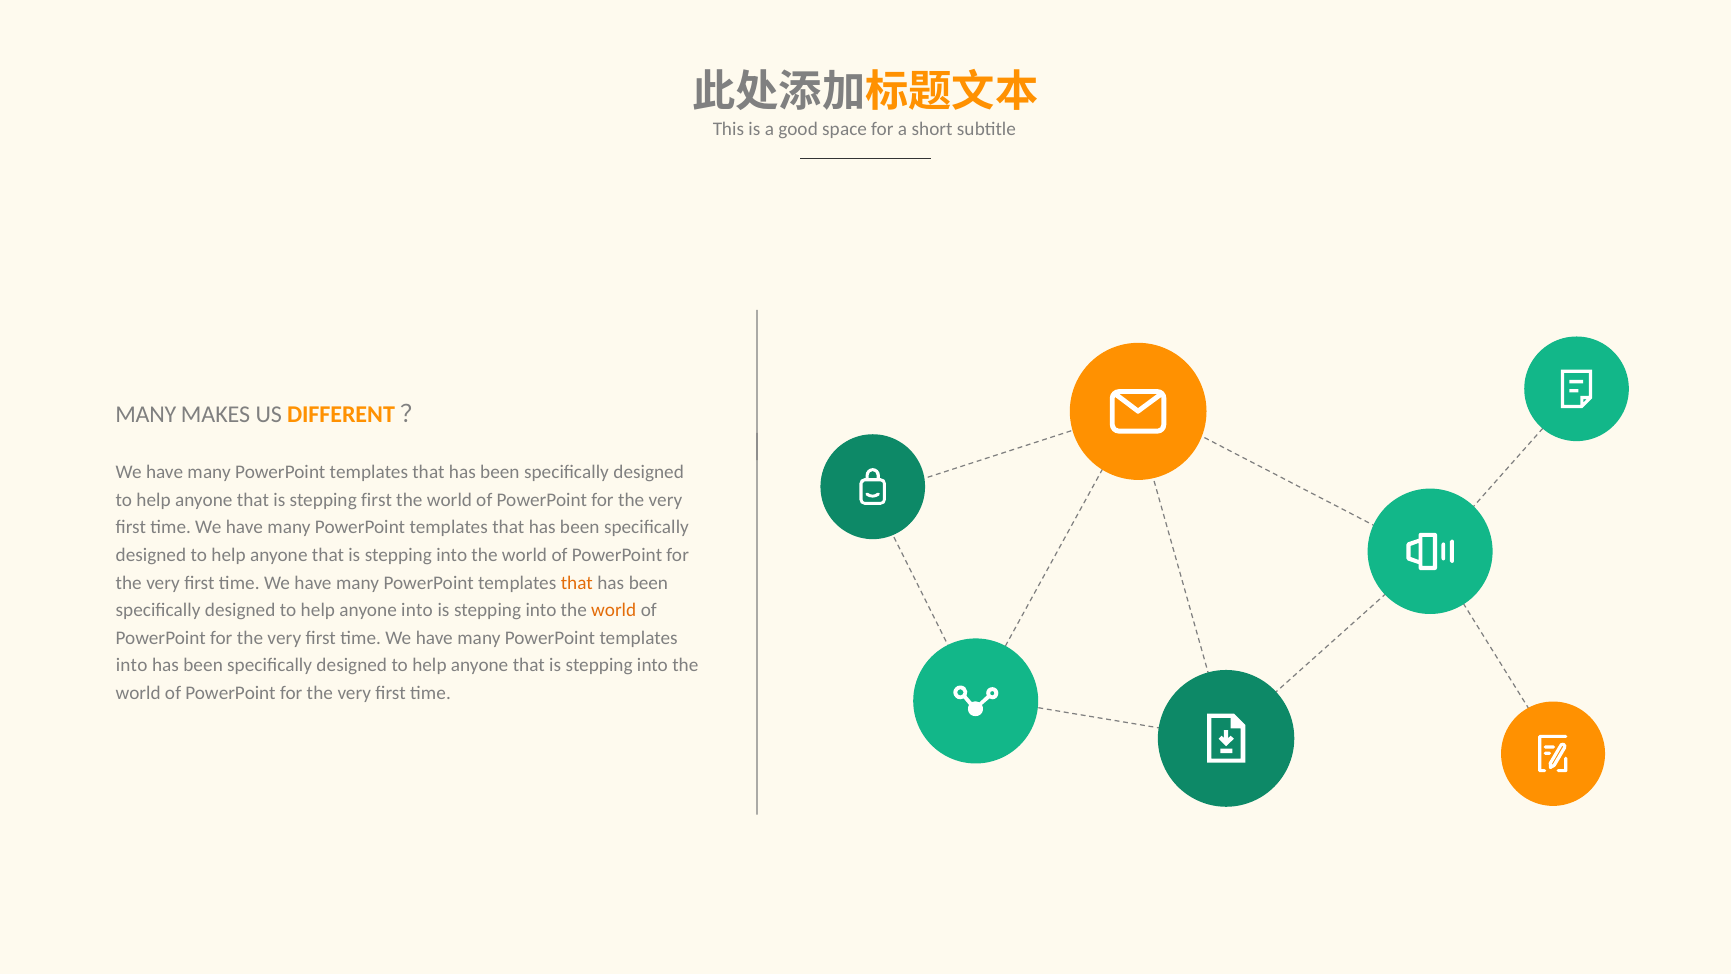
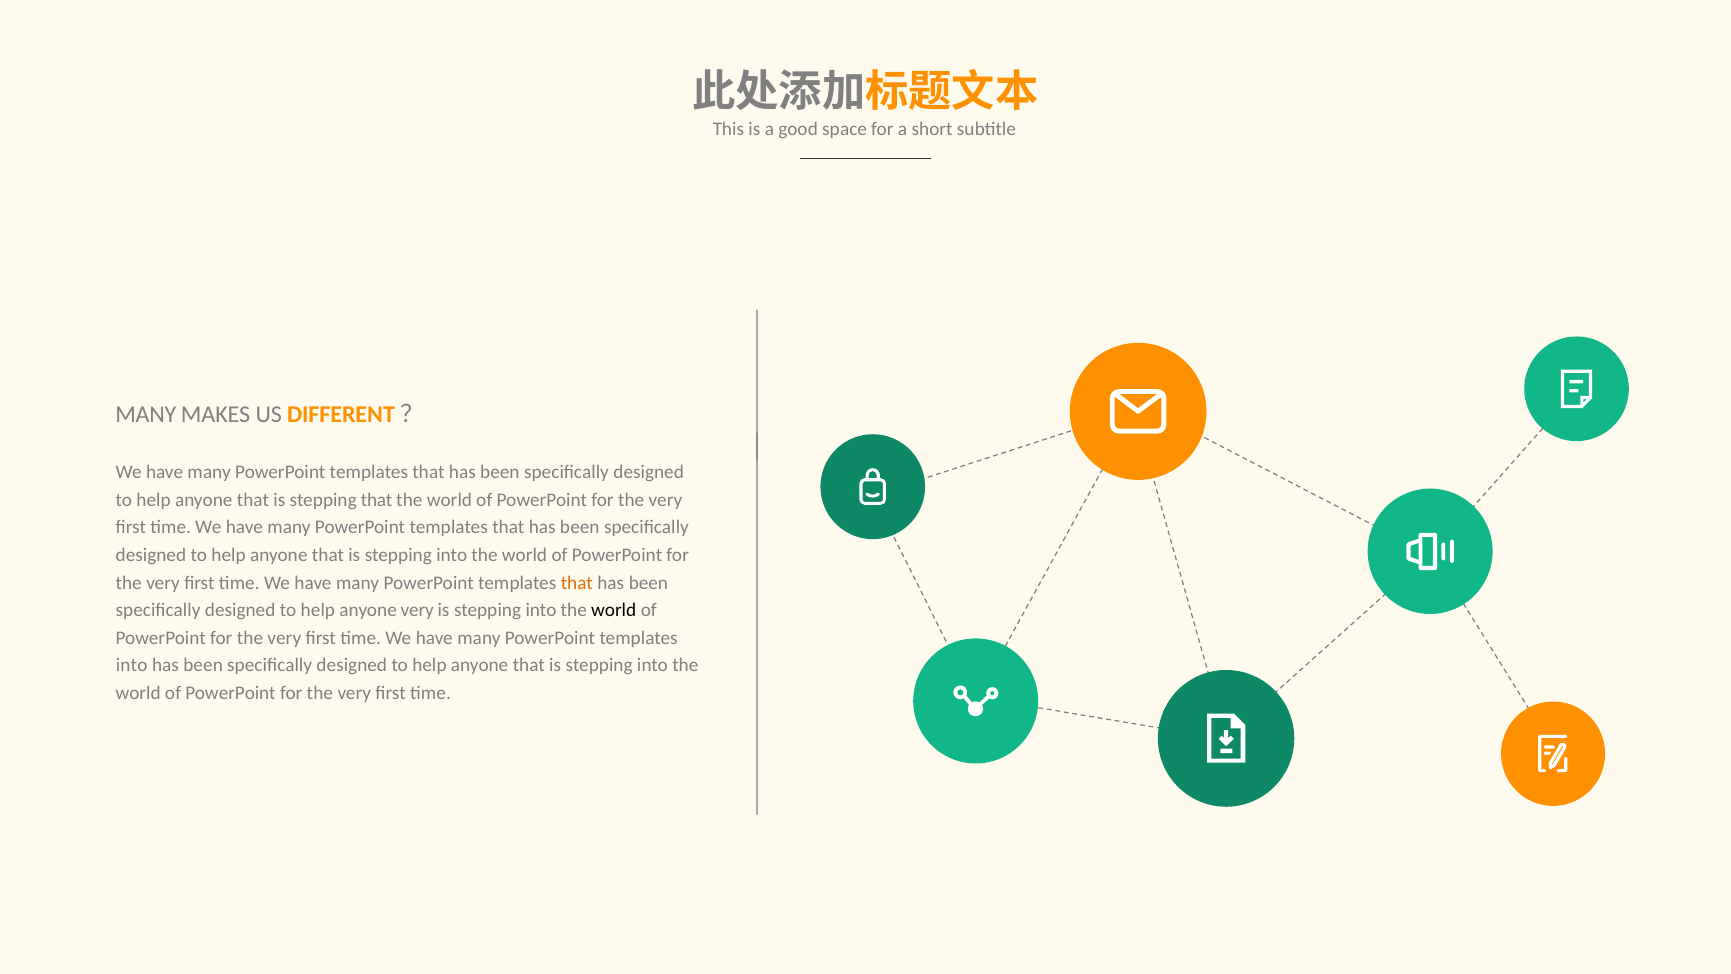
stepping first: first -> that
anyone into: into -> very
world at (614, 610) colour: orange -> black
